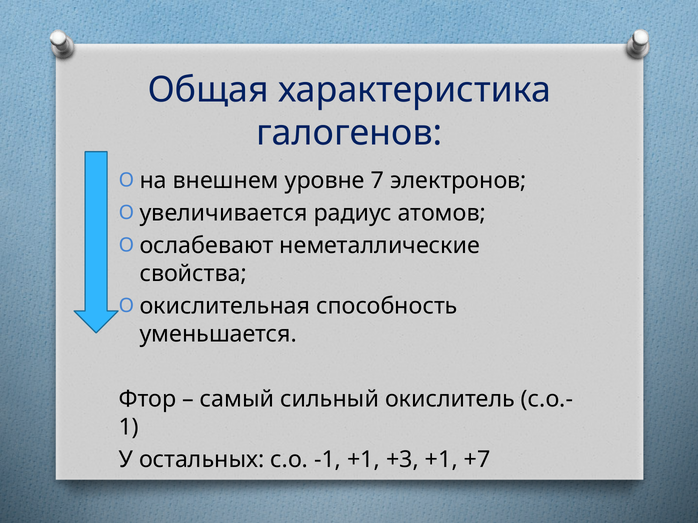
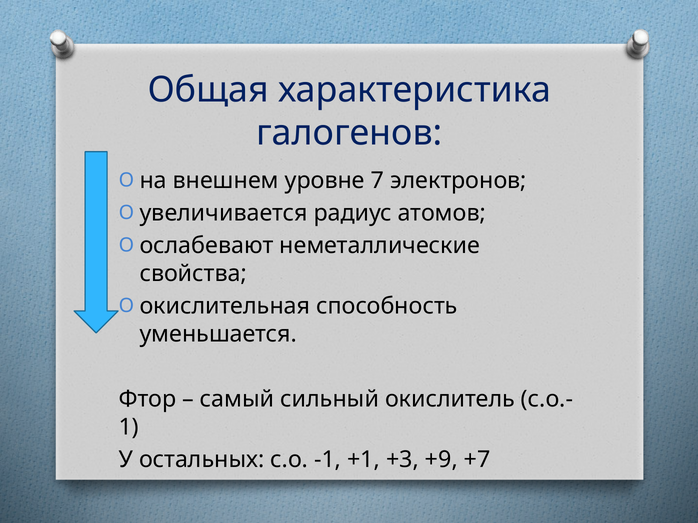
+3 +1: +1 -> +9
